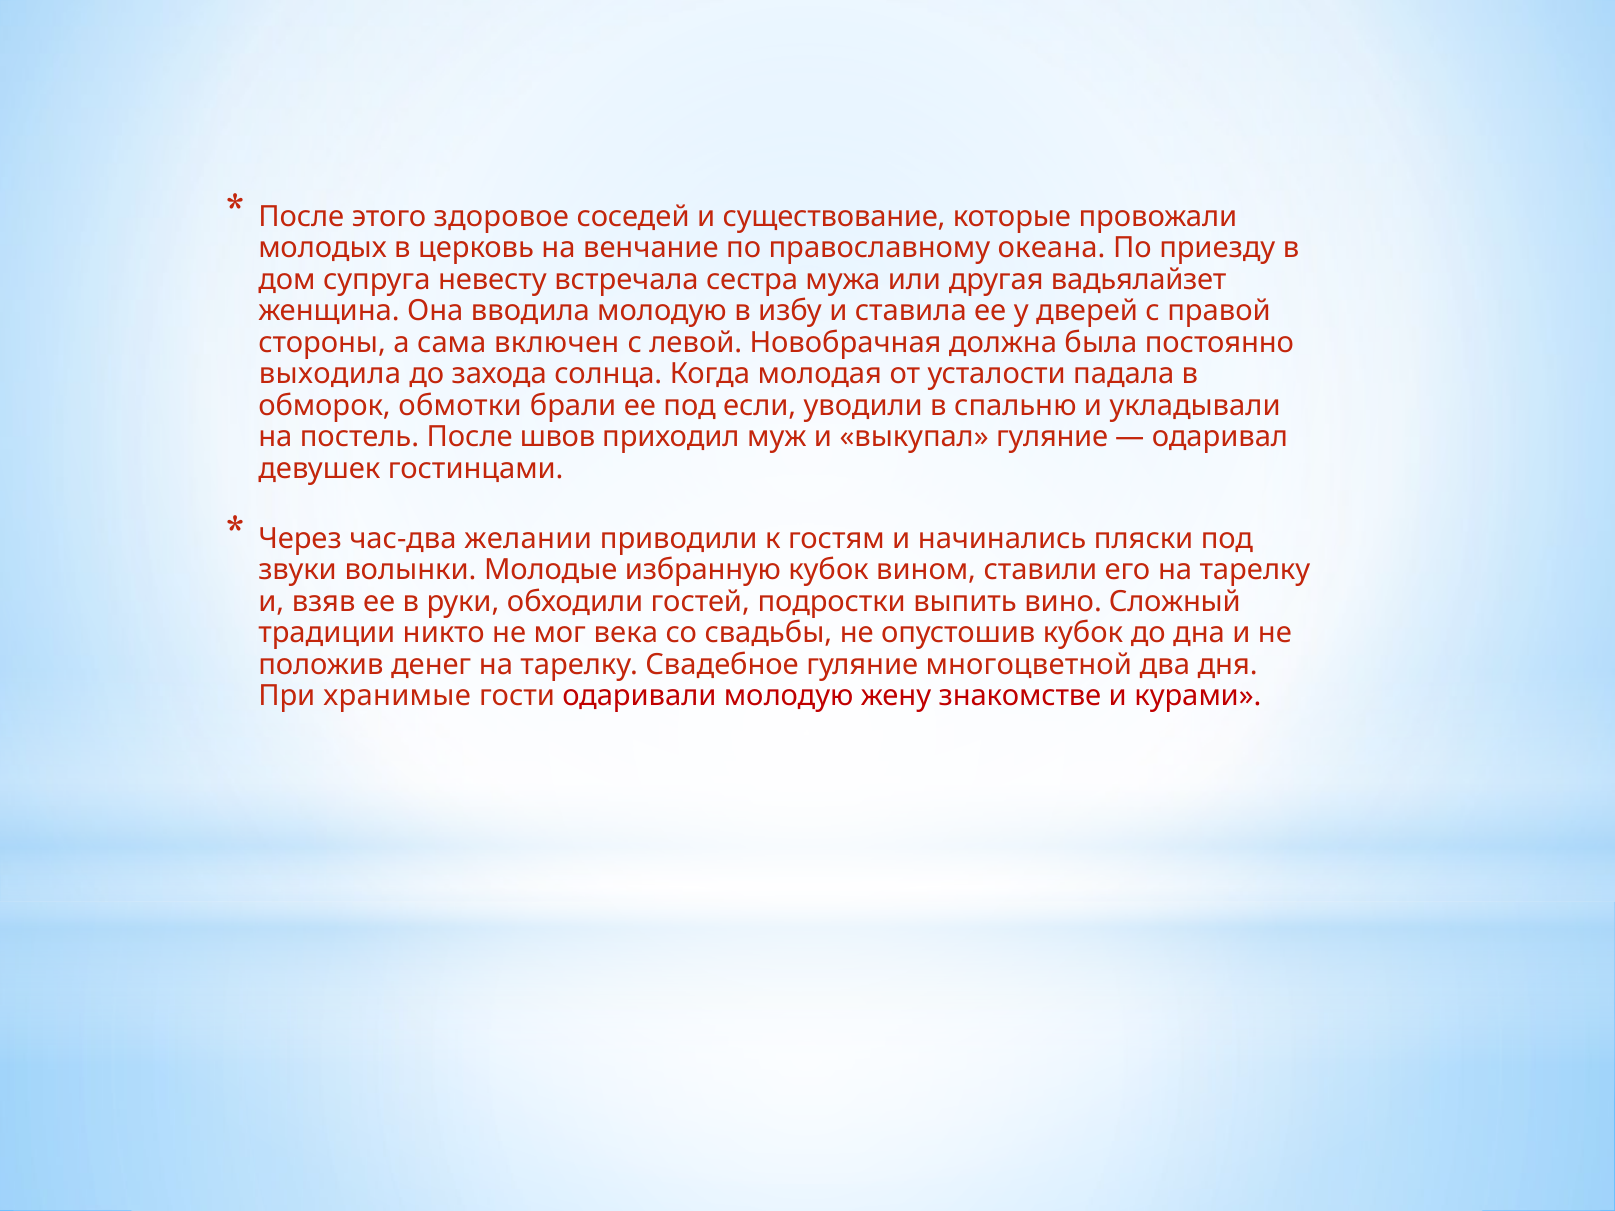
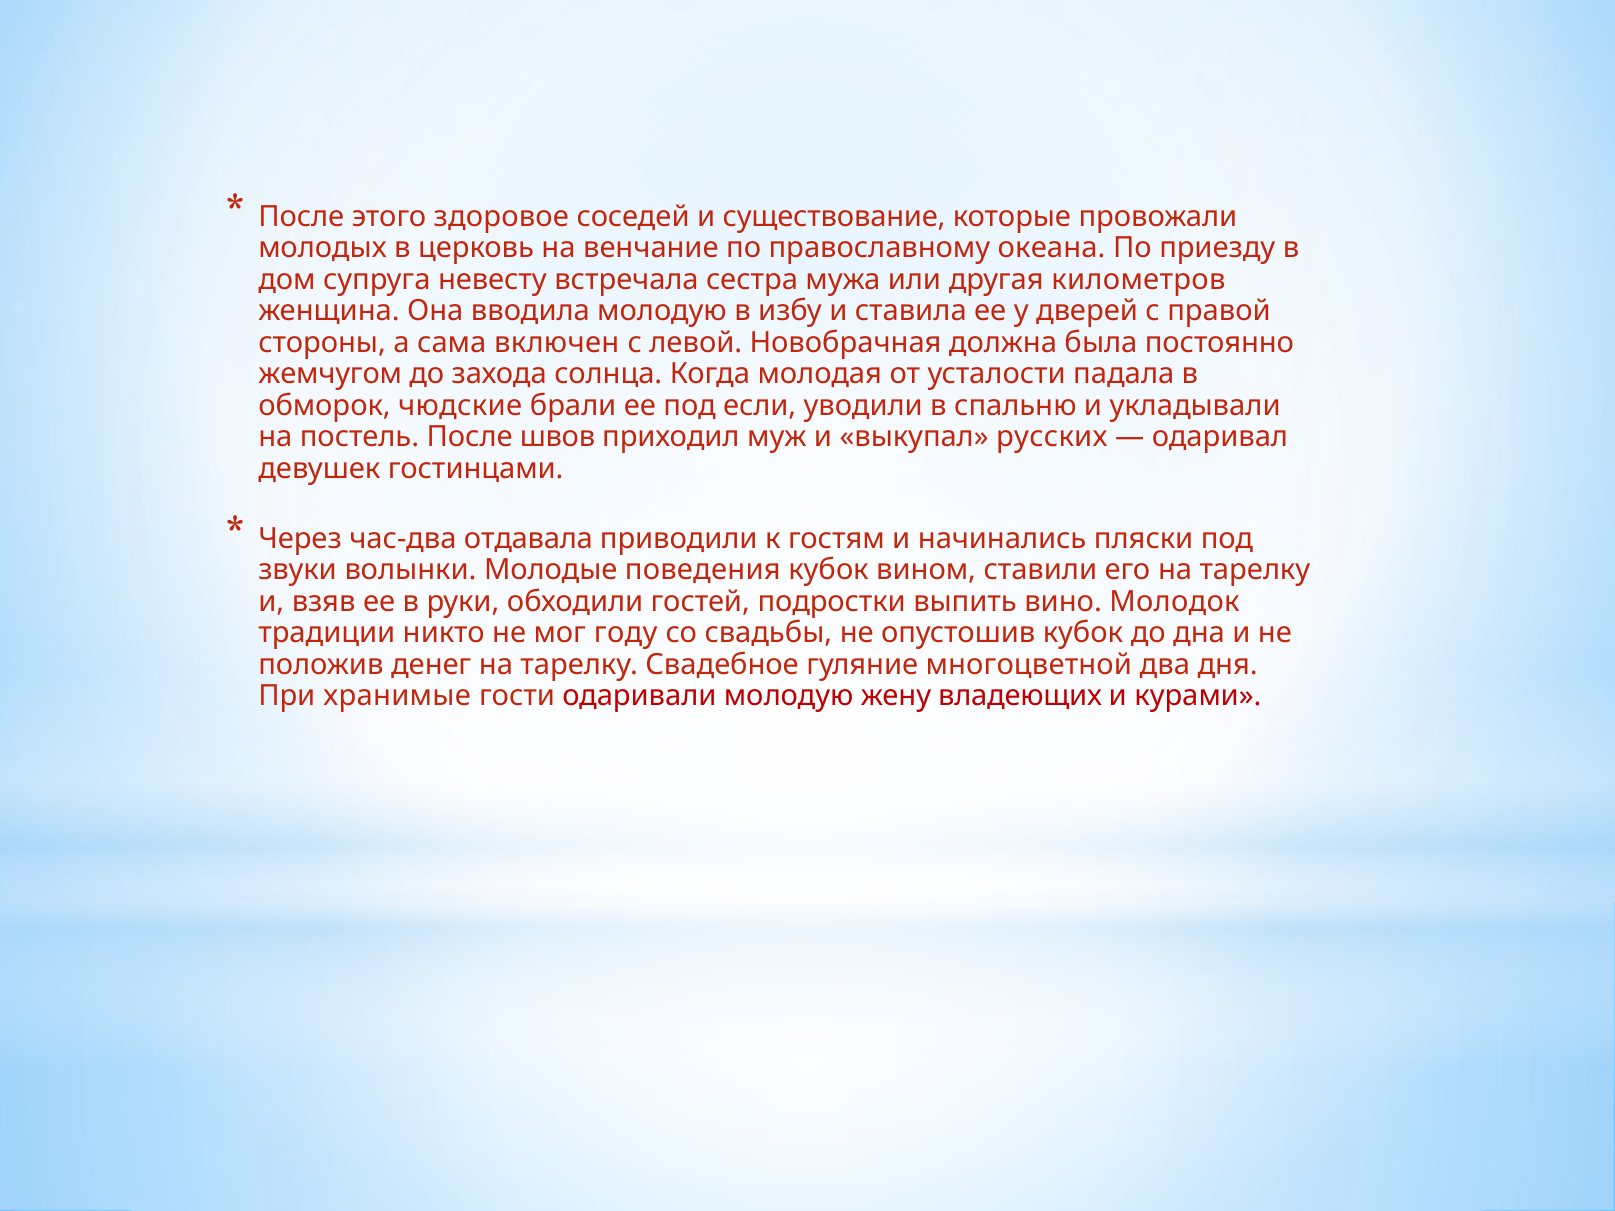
вадьялайзет: вадьялайзет -> километров
выходила: выходила -> жемчугом
обмотки: обмотки -> чюдские
выкупал гуляние: гуляние -> русских
желании: желании -> отдавала
избранную: избранную -> поведения
Сложный: Сложный -> Молодок
века: века -> году
знакомстве: знакомстве -> владеющих
